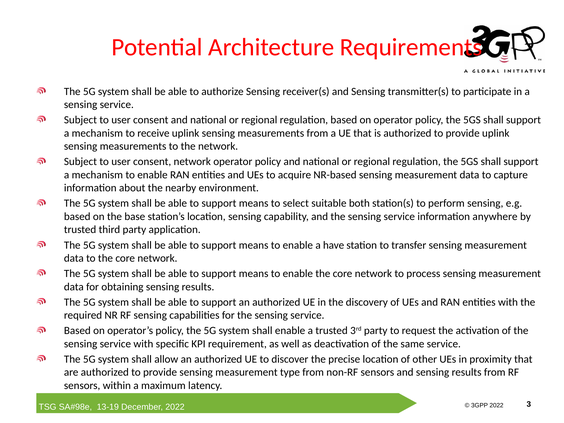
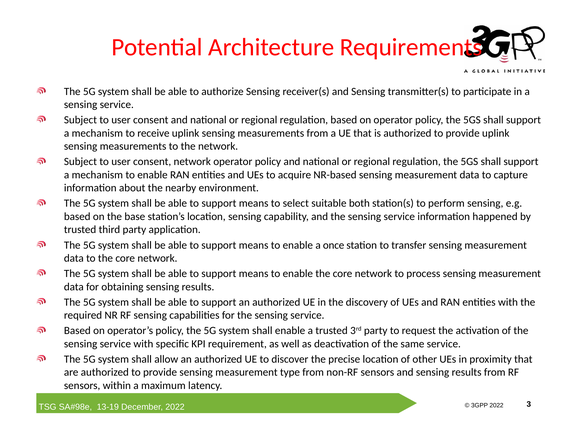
anywhere: anywhere -> happened
have: have -> once
